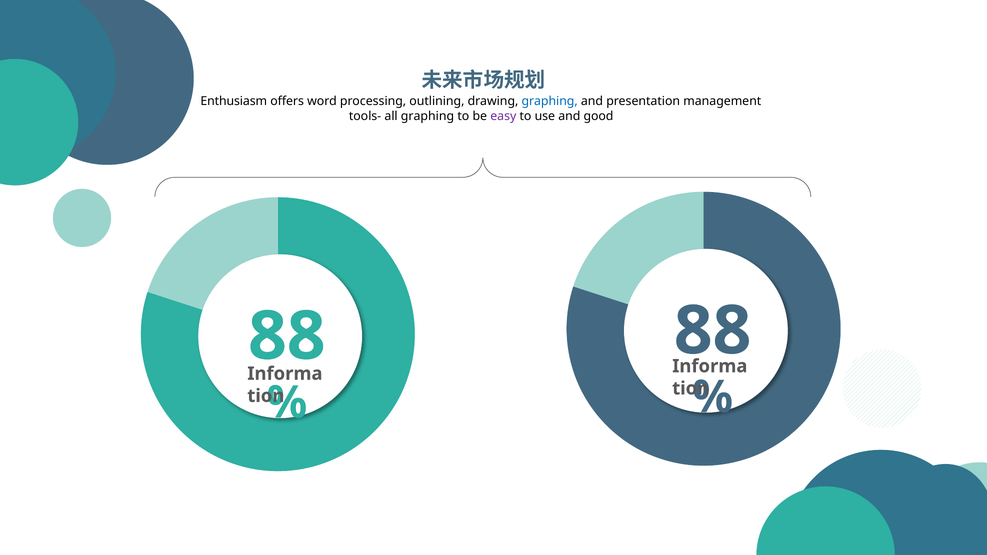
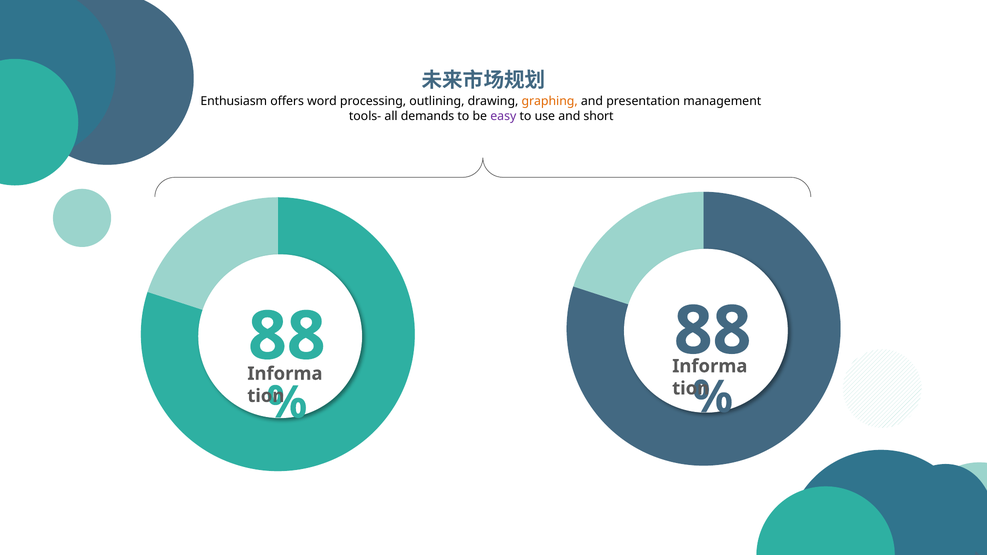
graphing at (550, 101) colour: blue -> orange
all graphing: graphing -> demands
good: good -> short
